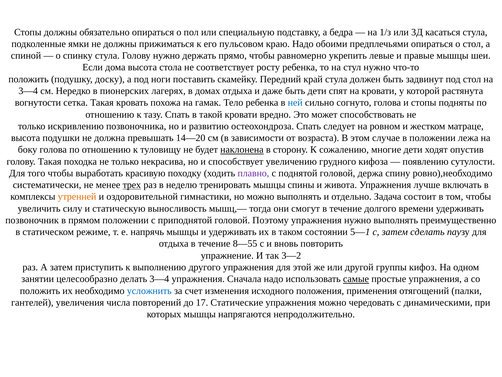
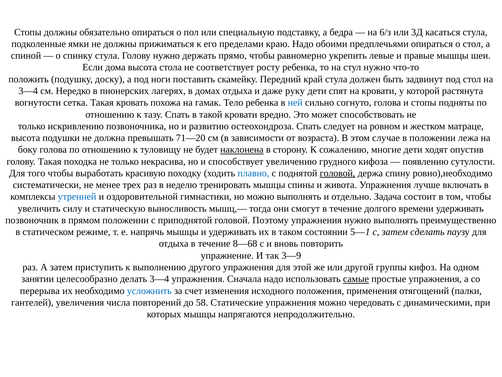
1/з: 1/з -> 6/з
пульсовом: пульсовом -> пределами
даже быть: быть -> руку
14—20: 14—20 -> 71—20
плавно colour: purple -> blue
головой at (338, 173) underline: none -> present
трех underline: present -> none
утренней colour: orange -> blue
8—55: 8—55 -> 8—68
3—2: 3—2 -> 3—9
положить at (40, 290): положить -> перерыва
17: 17 -> 58
